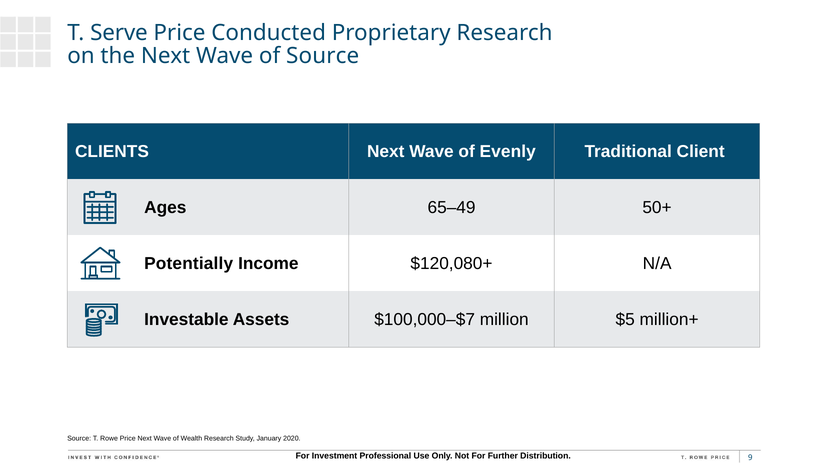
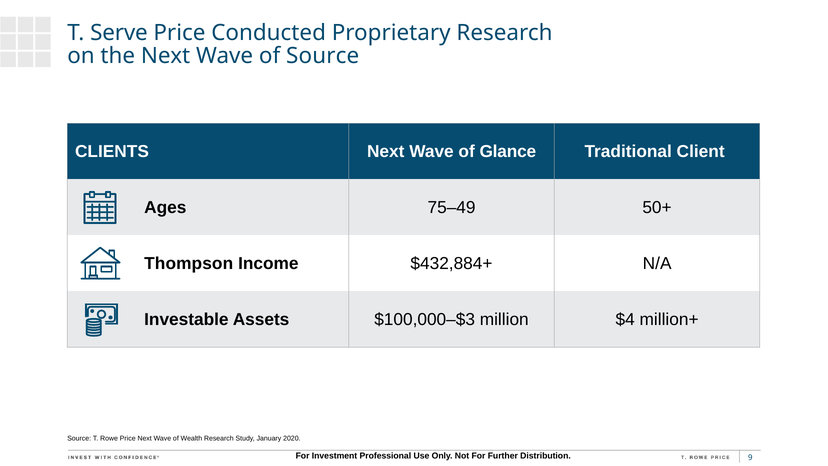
Evenly: Evenly -> Glance
65–49: 65–49 -> 75–49
Potentially: Potentially -> Thompson
$120,080+: $120,080+ -> $432,884+
$100,000–$7: $100,000–$7 -> $100,000–$3
$5: $5 -> $4
